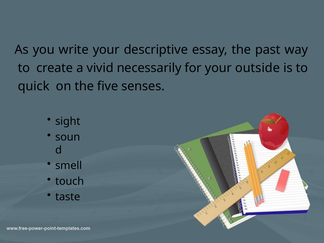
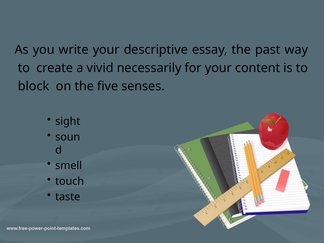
outside: outside -> content
quick: quick -> block
